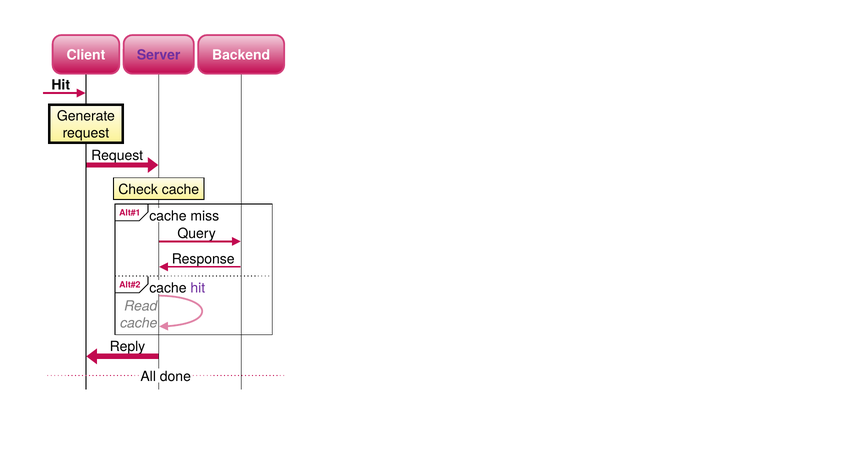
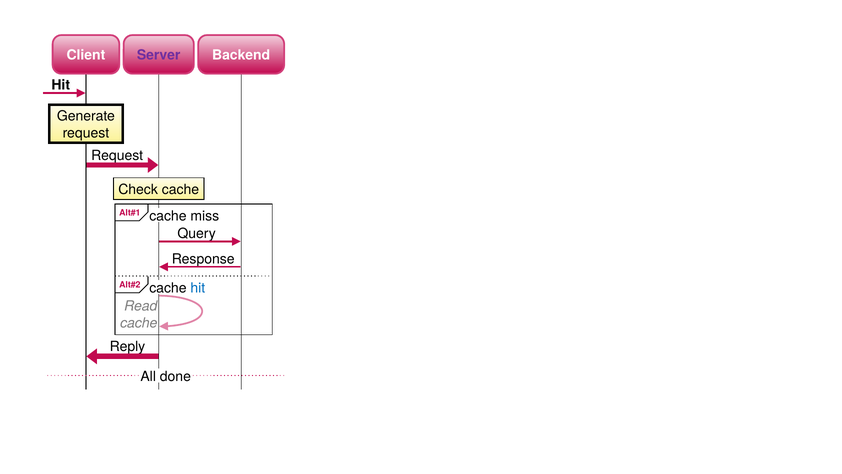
hit at (198, 288) colour: purple -> blue
